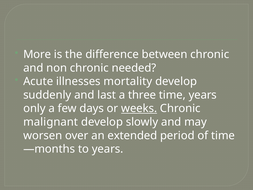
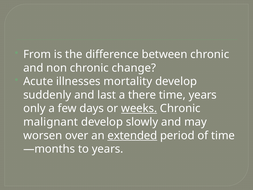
More: More -> From
needed: needed -> change
three: three -> there
extended underline: none -> present
